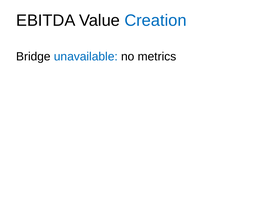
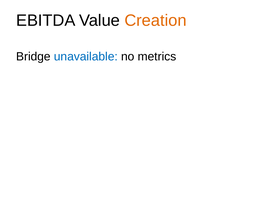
Creation colour: blue -> orange
